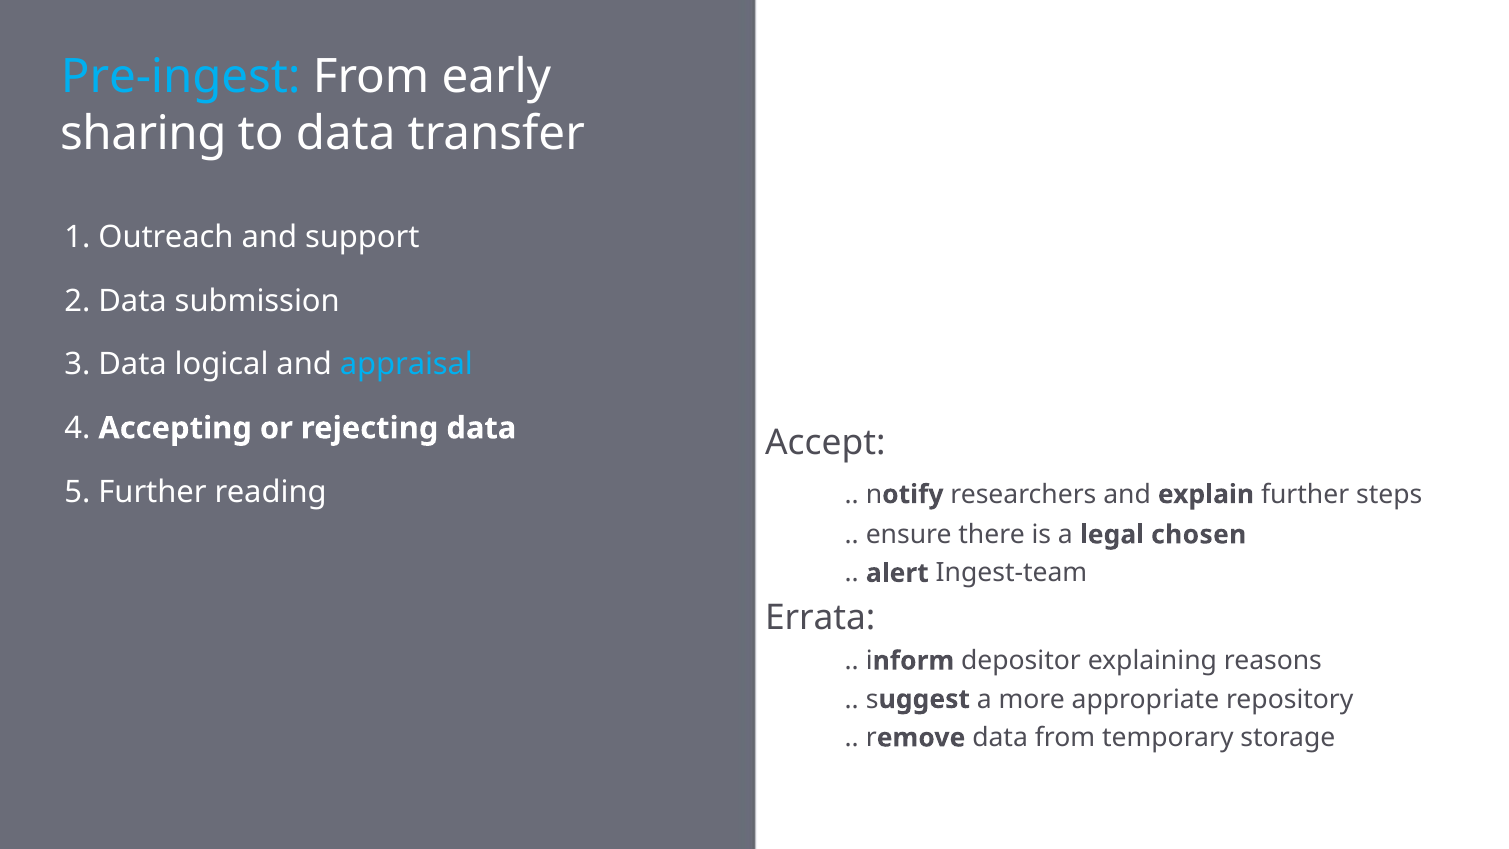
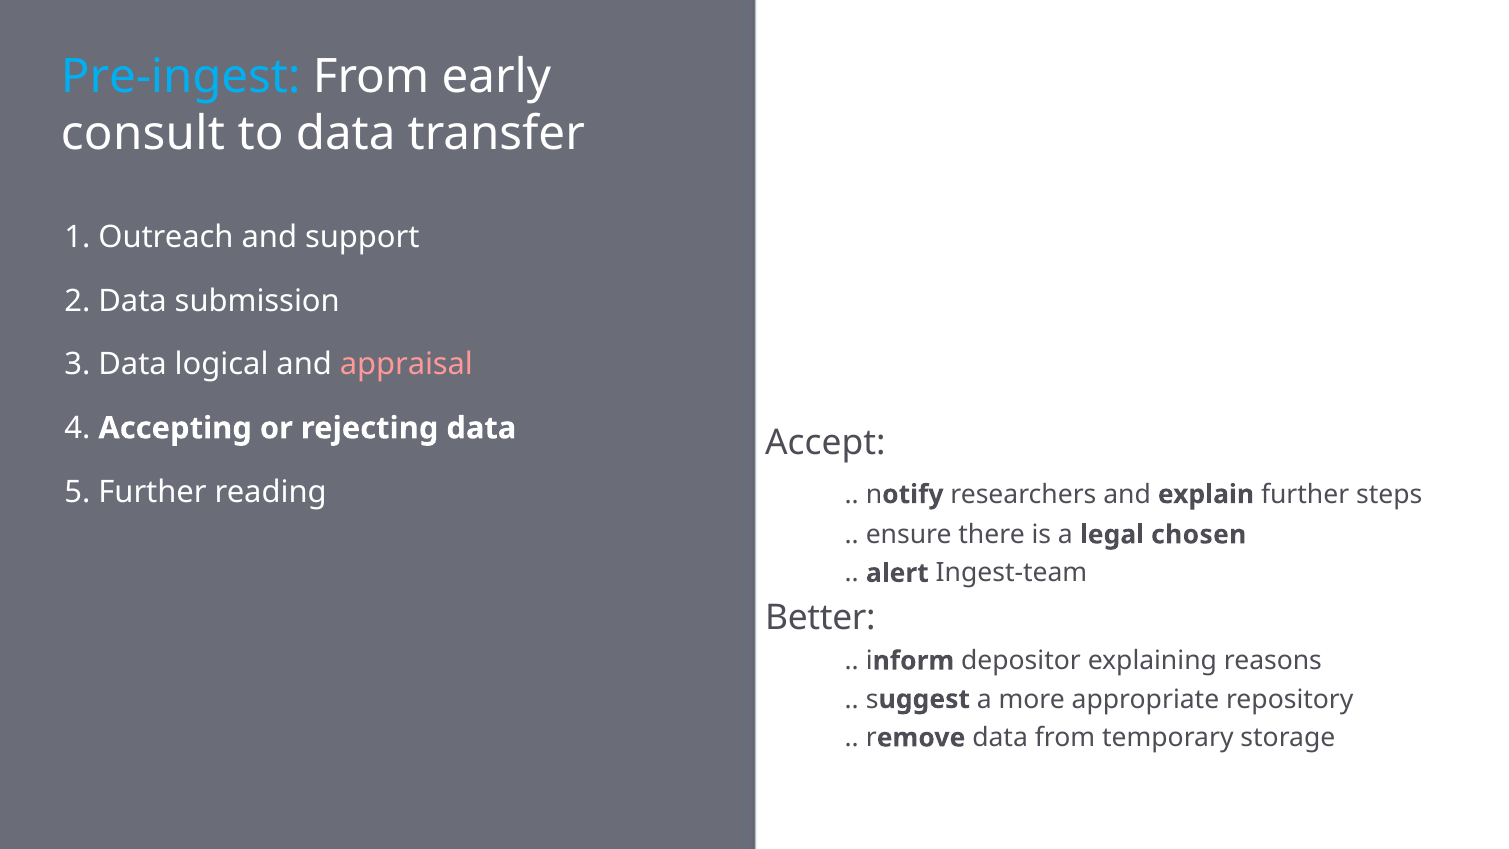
sharing: sharing -> consult
appraisal colour: light blue -> pink
Errata: Errata -> Better
